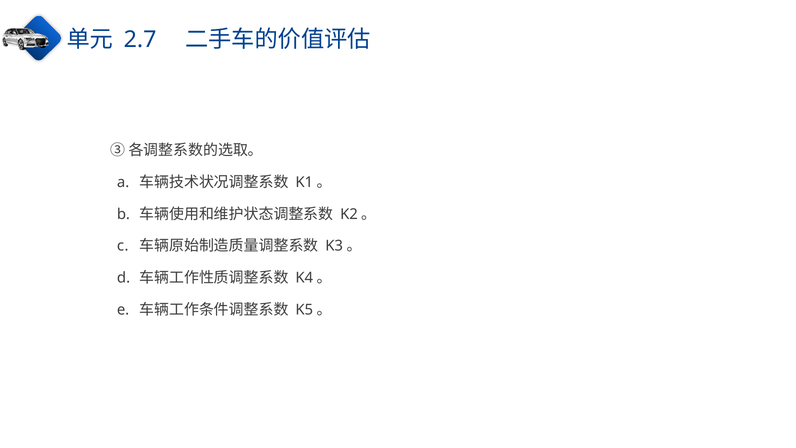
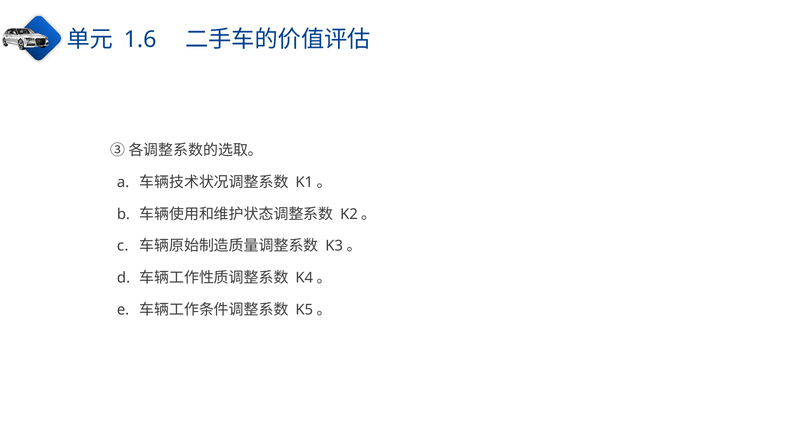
2.7: 2.7 -> 1.6
